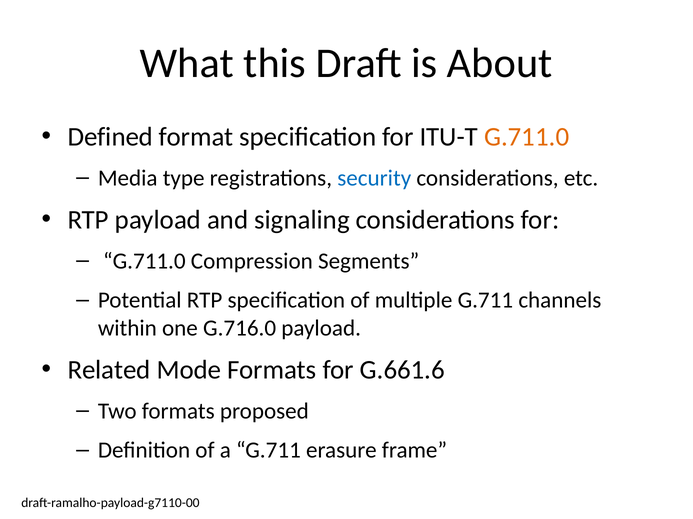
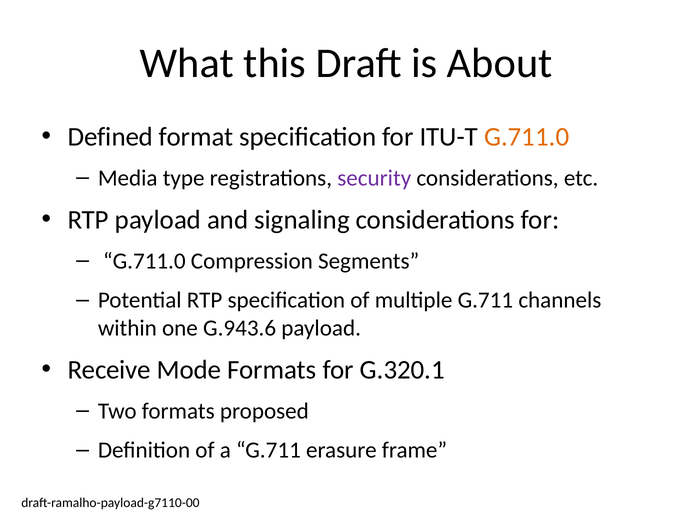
security colour: blue -> purple
G.716.0: G.716.0 -> G.943.6
Related: Related -> Receive
G.661.6: G.661.6 -> G.320.1
